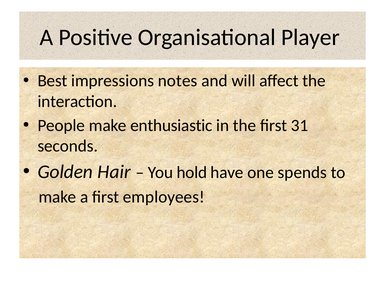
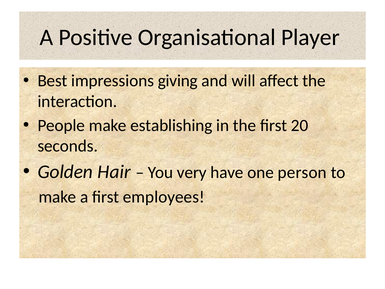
notes: notes -> giving
enthusiastic: enthusiastic -> establishing
31: 31 -> 20
hold: hold -> very
spends: spends -> person
